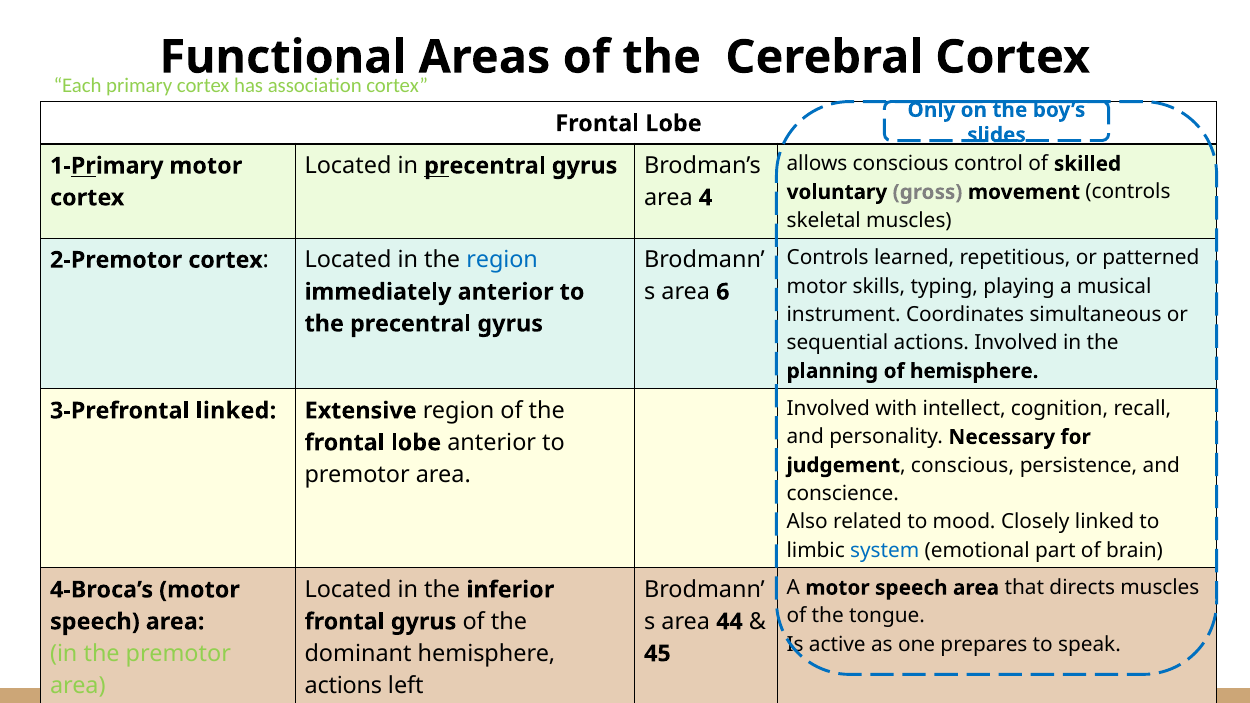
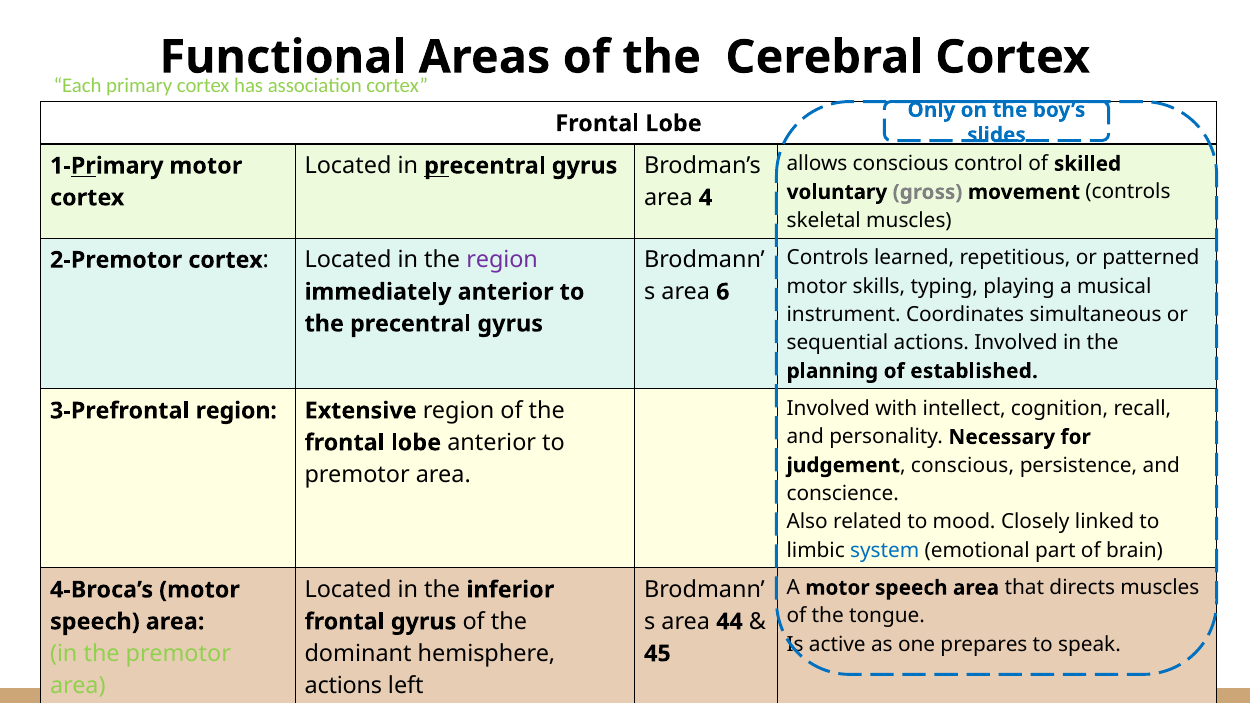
region at (502, 260) colour: blue -> purple
of hemisphere: hemisphere -> established
3-Prefrontal linked: linked -> region
